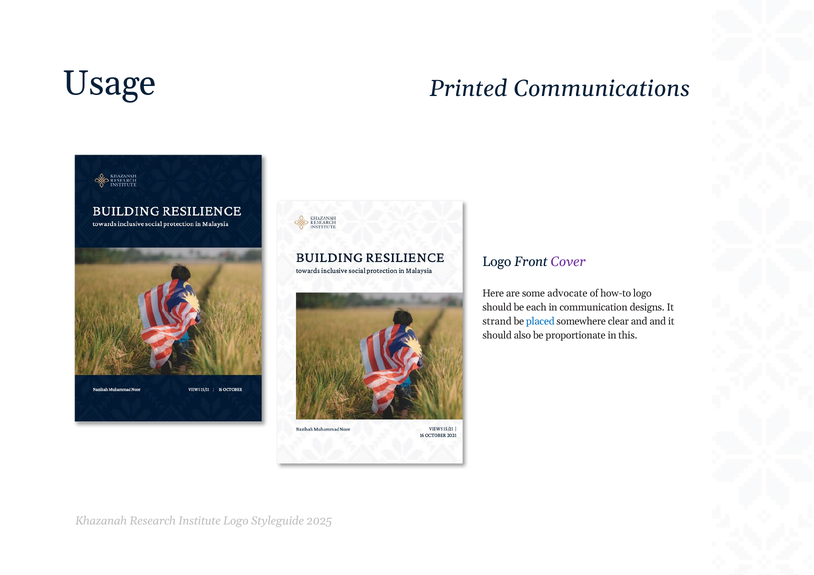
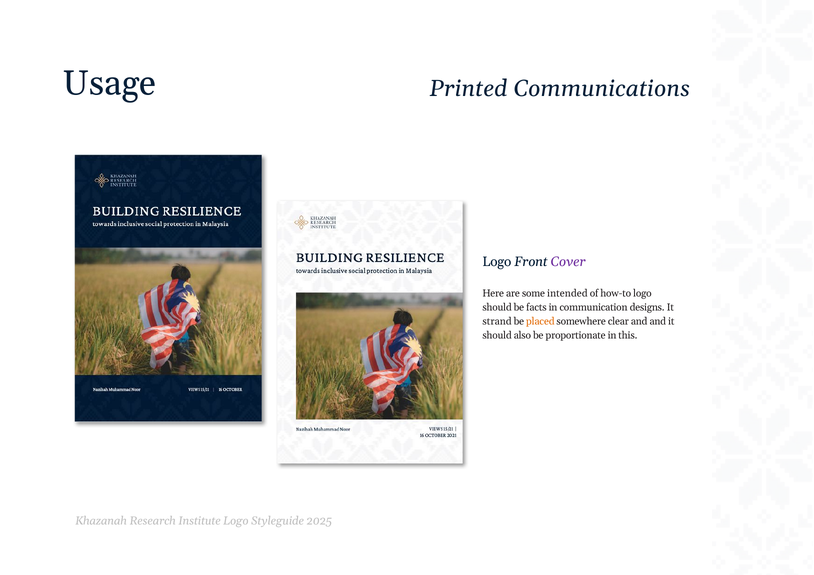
advocate: advocate -> intended
each: each -> facts
placed colour: blue -> orange
